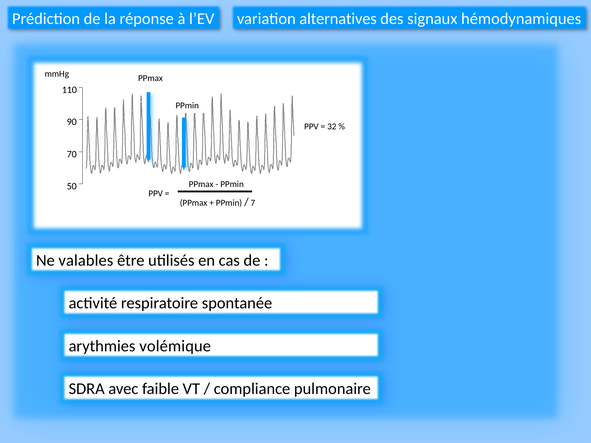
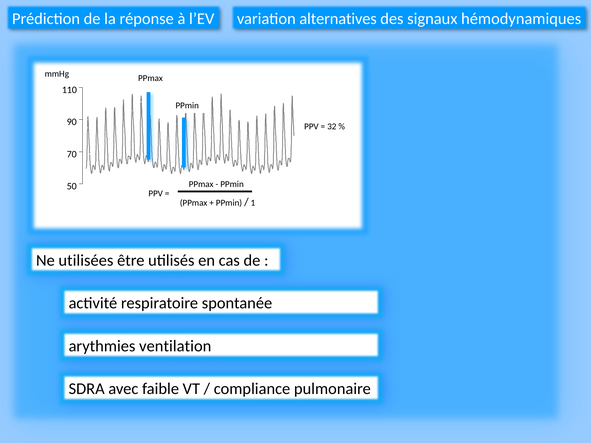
7: 7 -> 1
valables: valables -> utilisées
volémique: volémique -> ventilation
